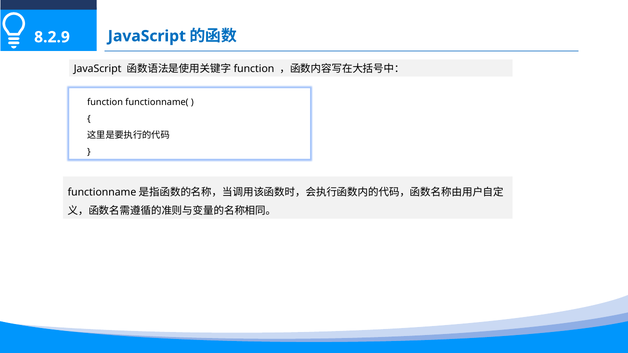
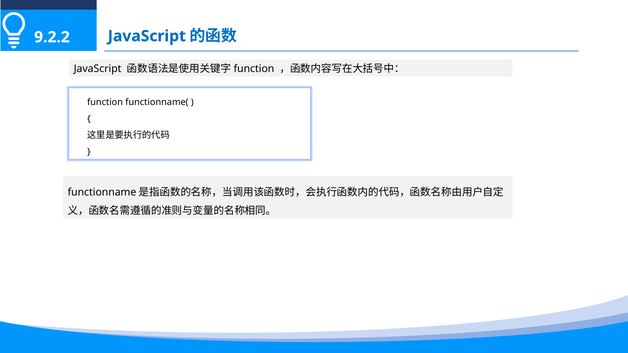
8.2.9: 8.2.9 -> 9.2.2
